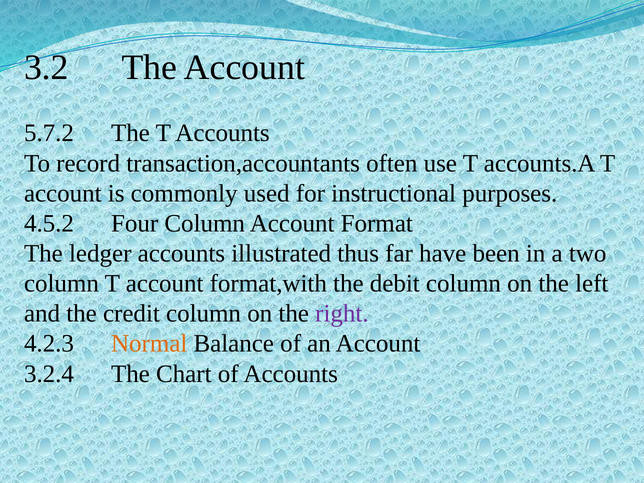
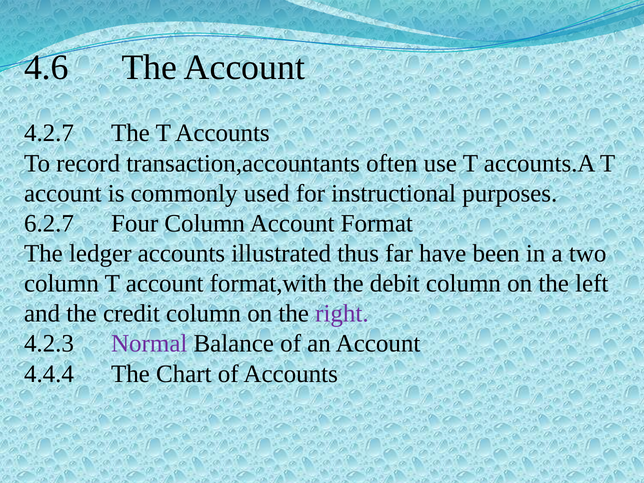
3.2: 3.2 -> 4.6
5.7.2: 5.7.2 -> 4.2.7
4.5.2: 4.5.2 -> 6.2.7
Normal colour: orange -> purple
3.2.4: 3.2.4 -> 4.4.4
